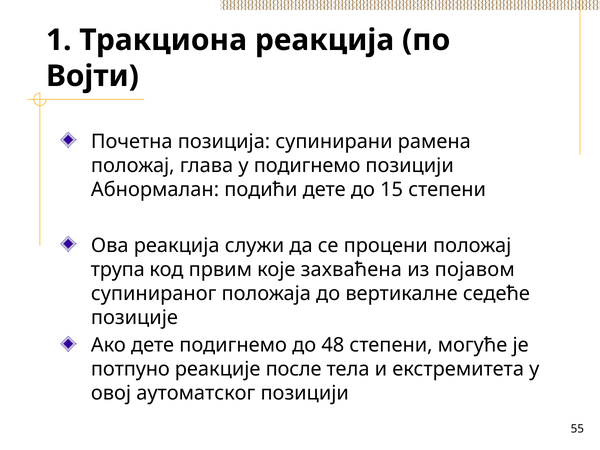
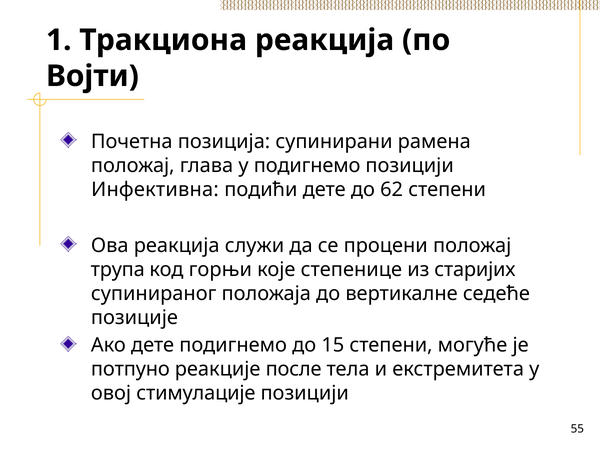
Абнормалан: Абнормалан -> Инфективна
15: 15 -> 62
првим: првим -> горњи
захваћена: захваћена -> степенице
појавом: појавом -> старијих
48: 48 -> 15
аутоматског: аутоматског -> стимулације
